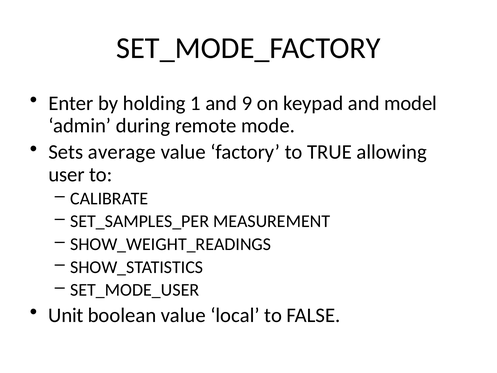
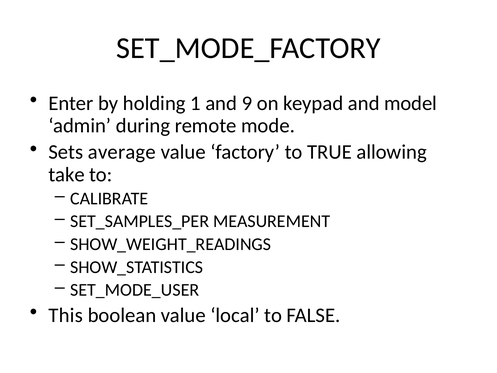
user: user -> take
Unit: Unit -> This
